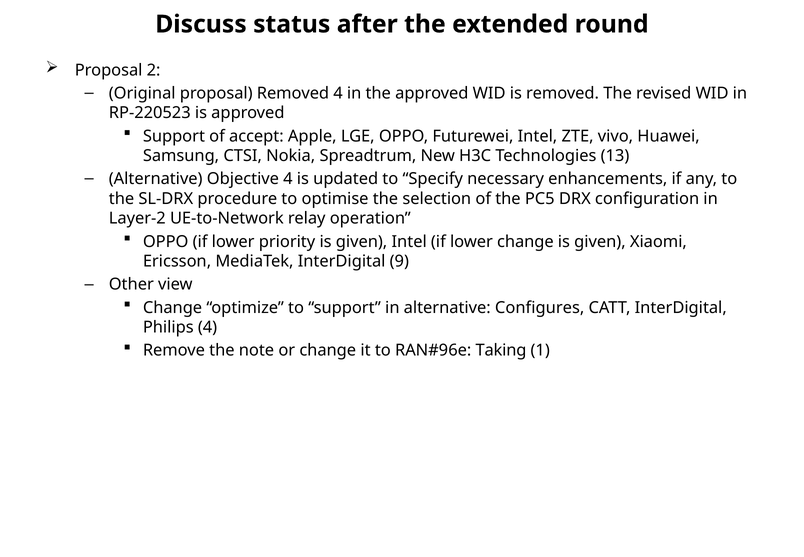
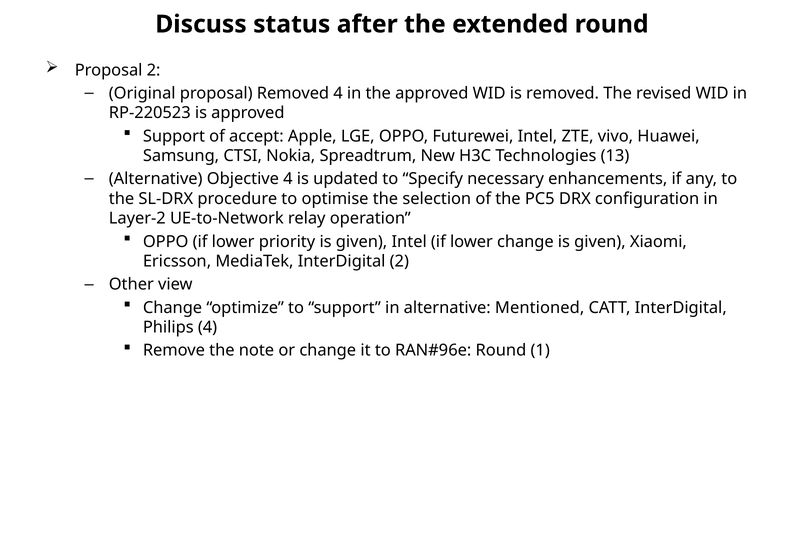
InterDigital 9: 9 -> 2
Configures: Configures -> Mentioned
Taking at (501, 350): Taking -> Round
